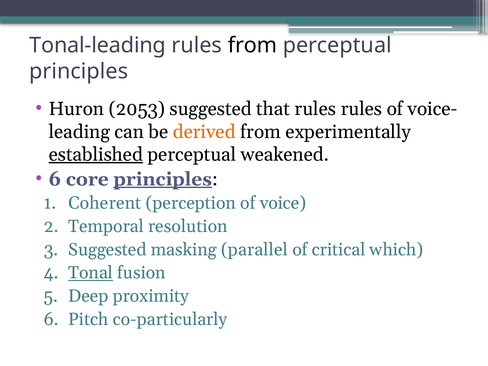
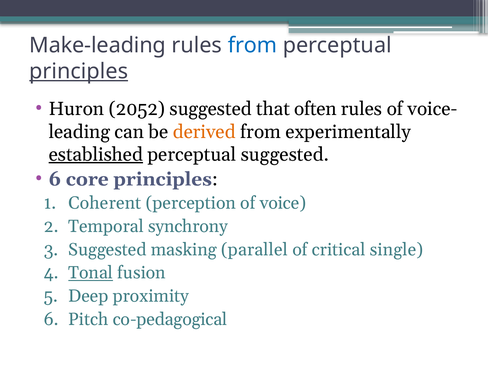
Tonal-leading: Tonal-leading -> Make-leading
from at (252, 45) colour: black -> blue
principles at (79, 71) underline: none -> present
2053: 2053 -> 2052
that rules: rules -> often
perceptual weakened: weakened -> suggested
principles at (163, 179) underline: present -> none
resolution: resolution -> synchrony
which: which -> single
co-particularly: co-particularly -> co-pedagogical
